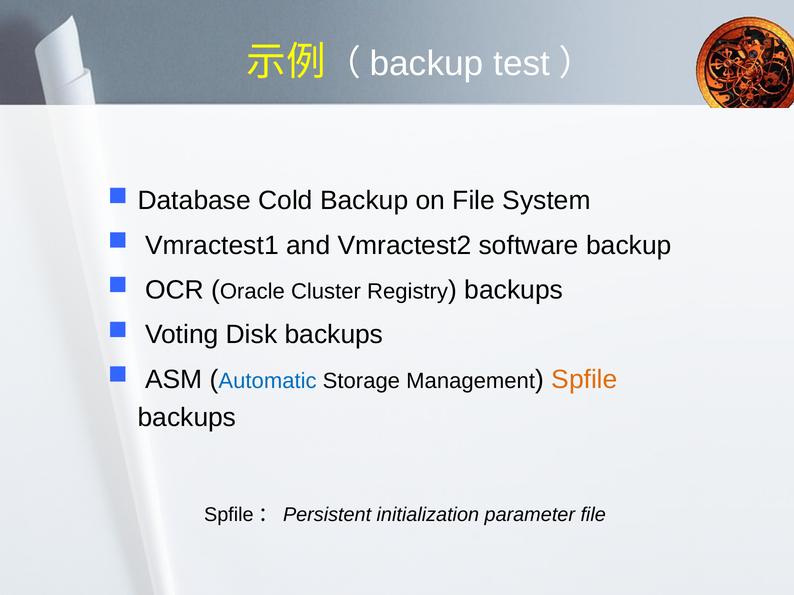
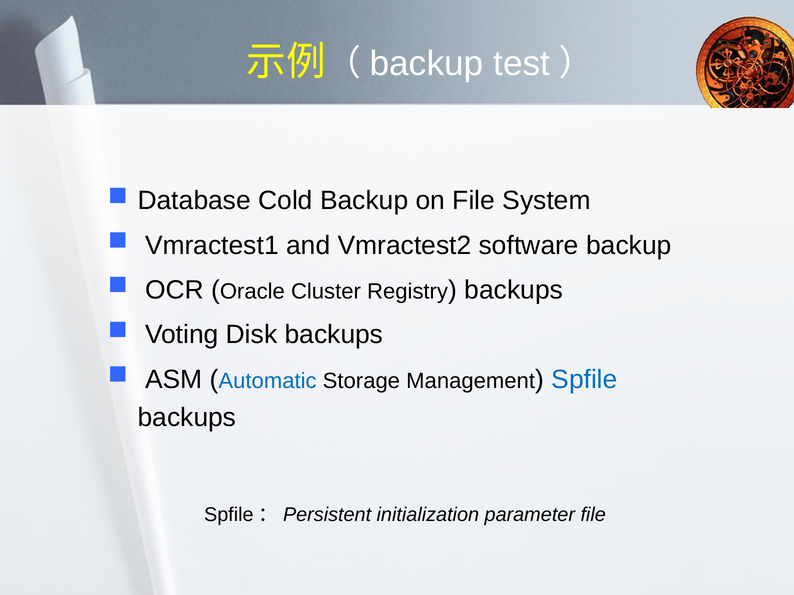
Spfile colour: orange -> blue
